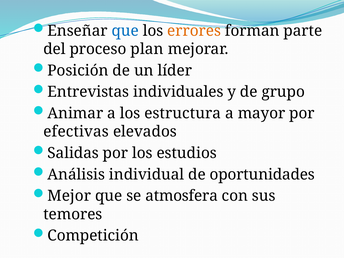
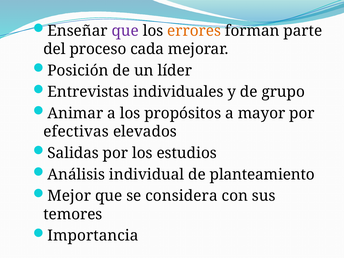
que at (125, 31) colour: blue -> purple
plan: plan -> cada
estructura: estructura -> propósitos
oportunidades: oportunidades -> planteamiento
atmosfera: atmosfera -> considera
Competición: Competición -> Importancia
